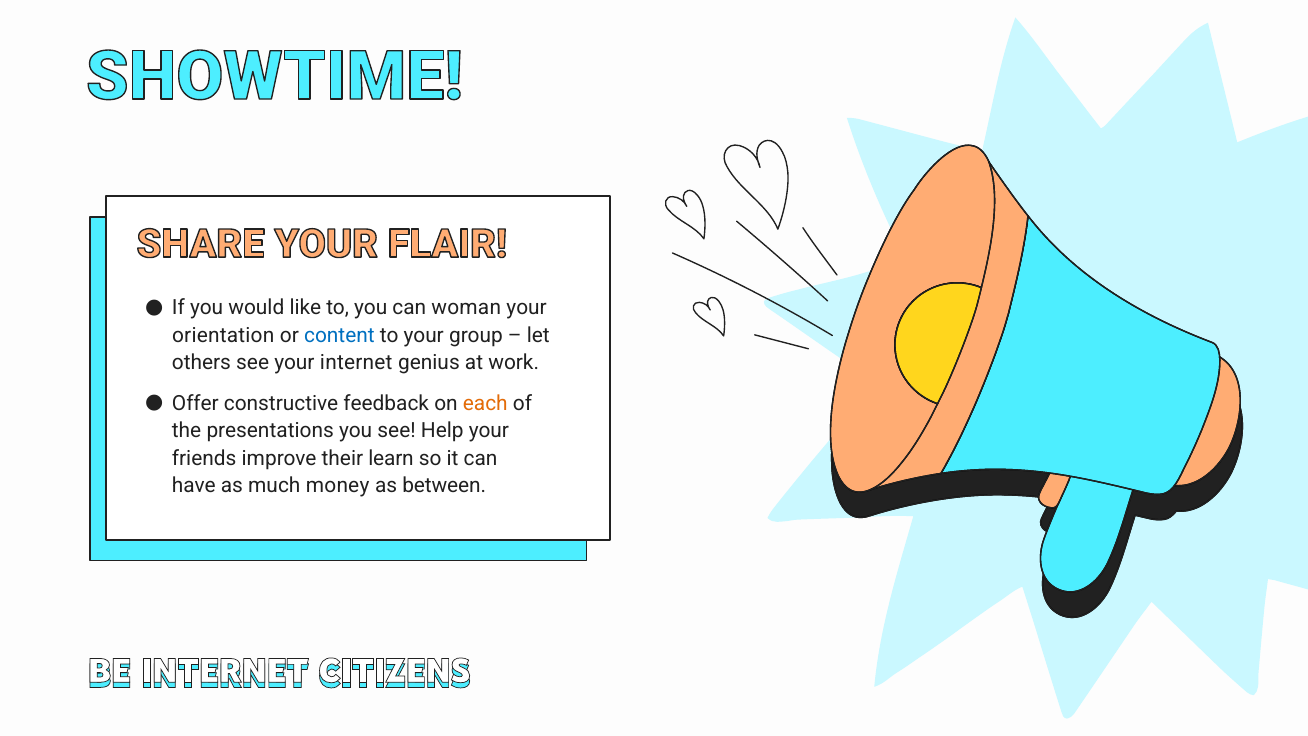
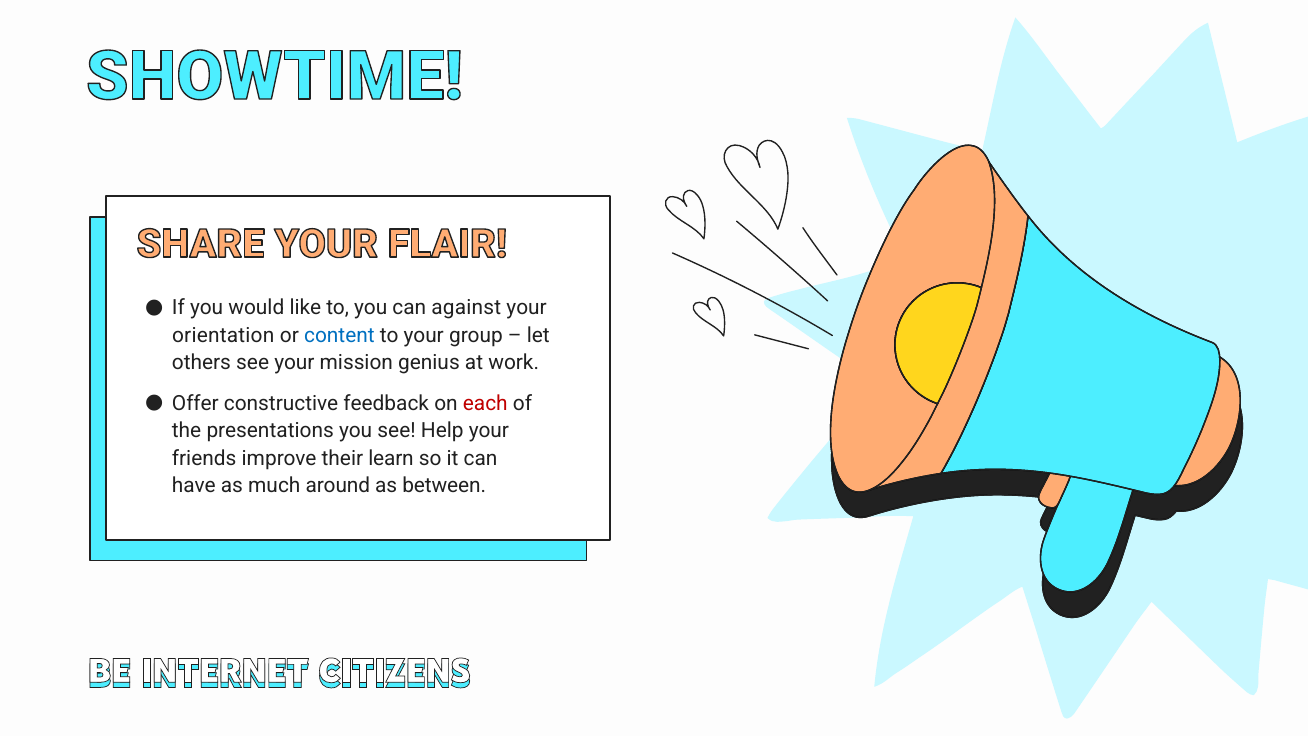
woman: woman -> against
internet: internet -> mission
each colour: orange -> red
money: money -> around
